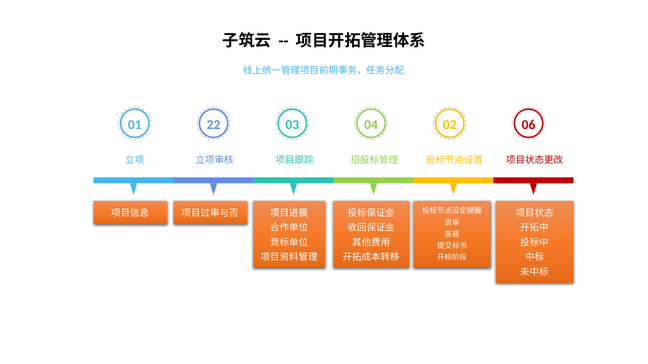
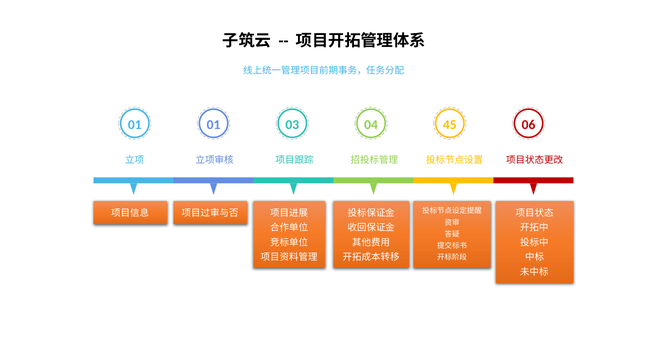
01 22: 22 -> 01
02: 02 -> 45
